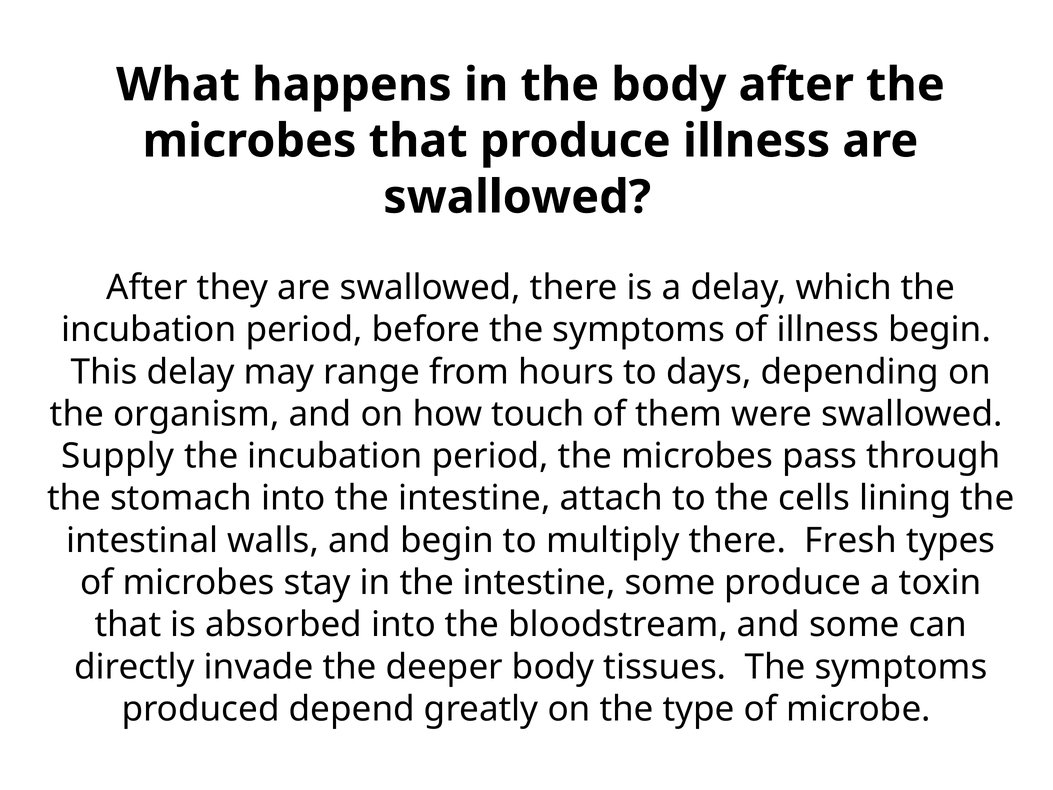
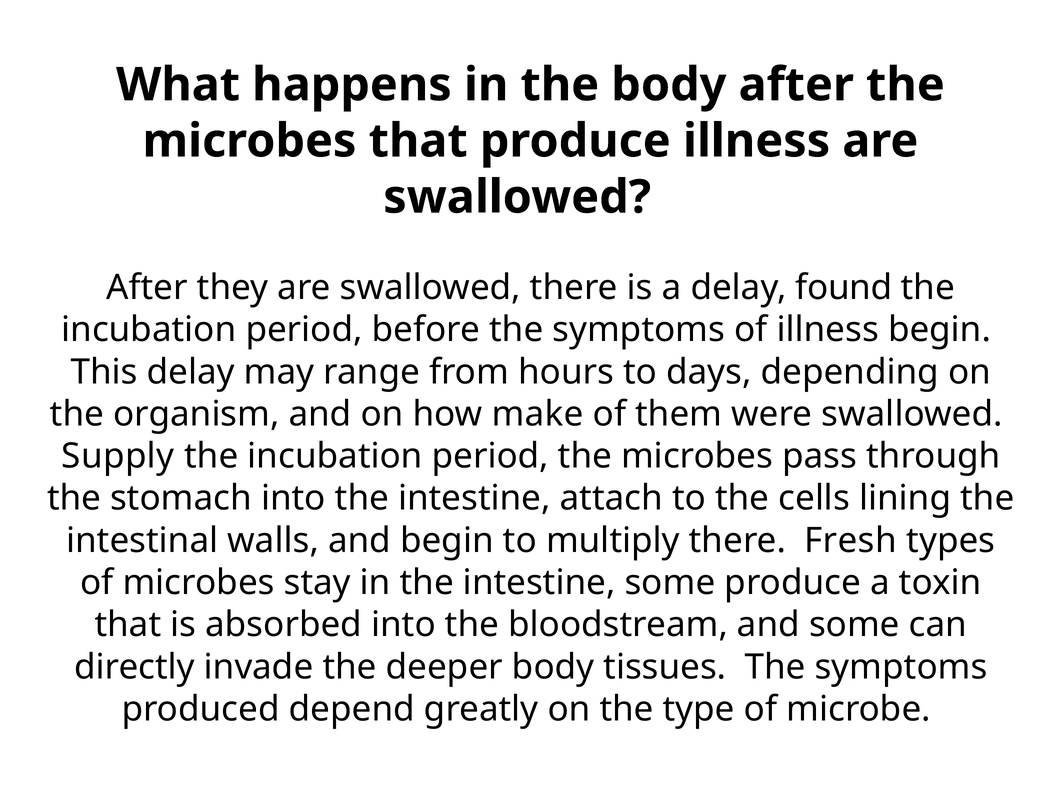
which: which -> found
touch: touch -> make
